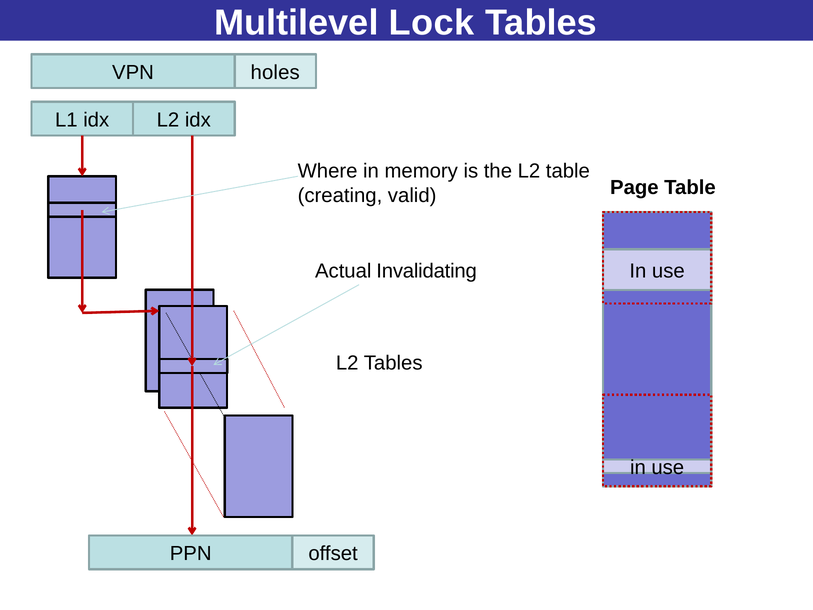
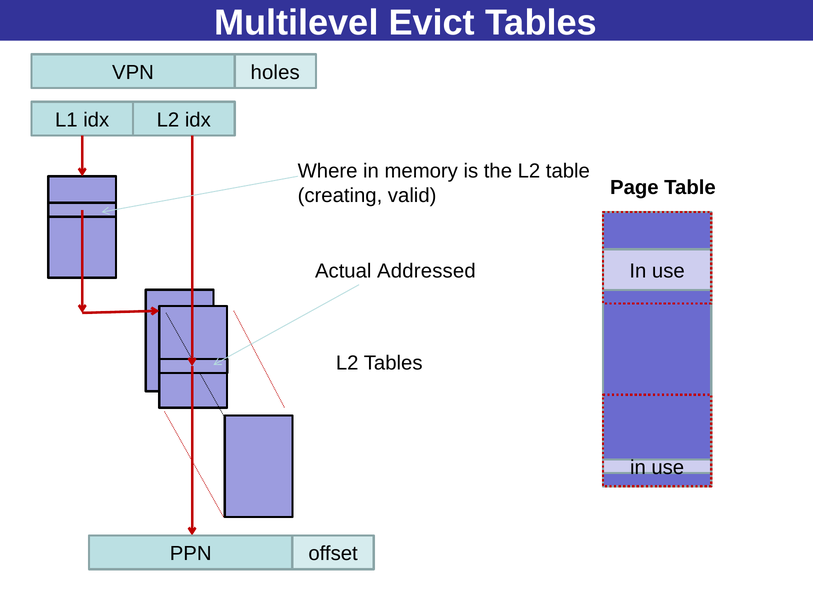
Lock: Lock -> Evict
Invalidating: Invalidating -> Addressed
